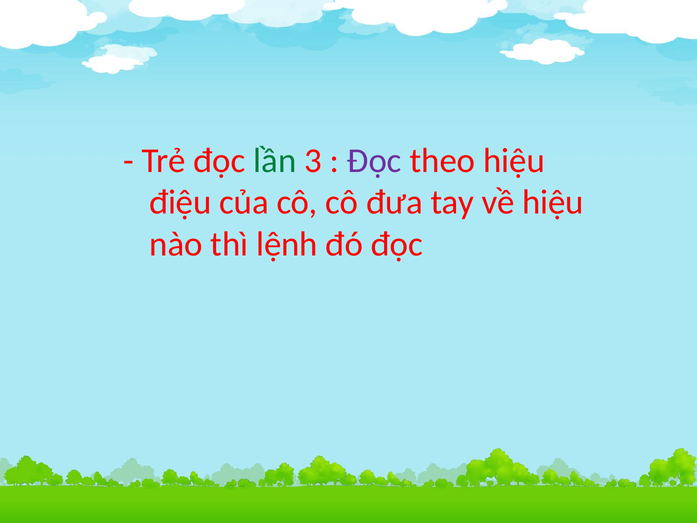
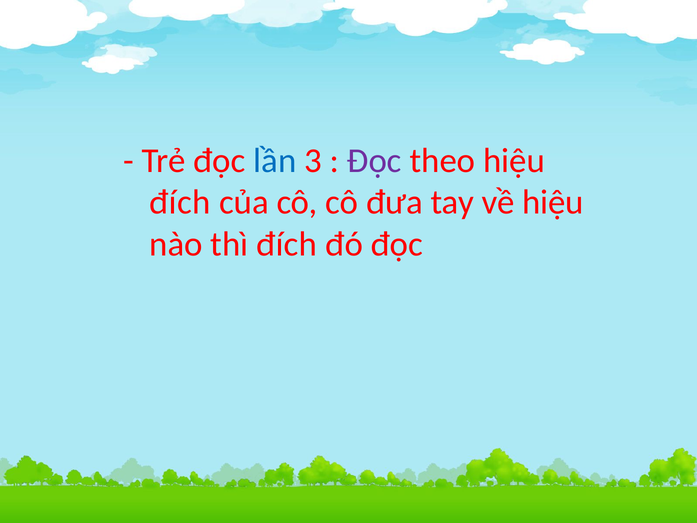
lần colour: green -> blue
điệu at (180, 202): điệu -> đích
thì lệnh: lệnh -> đích
